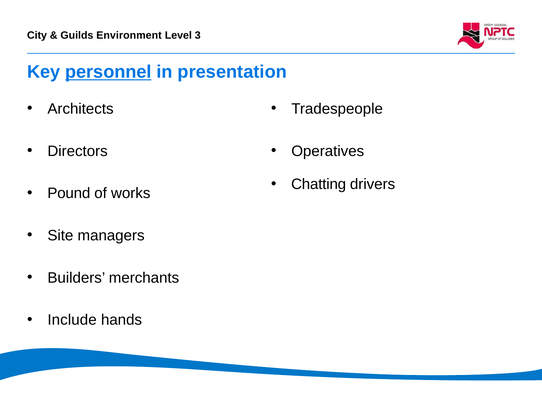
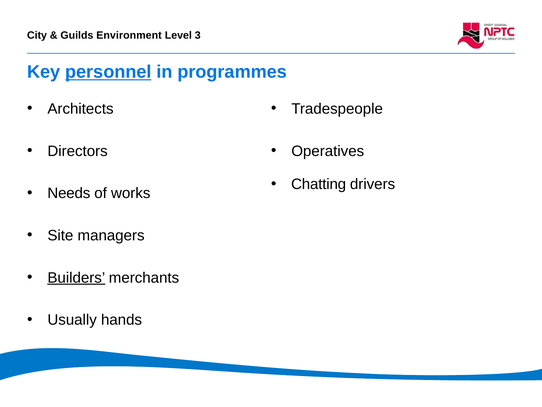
presentation: presentation -> programmes
Pound: Pound -> Needs
Builders underline: none -> present
Include: Include -> Usually
